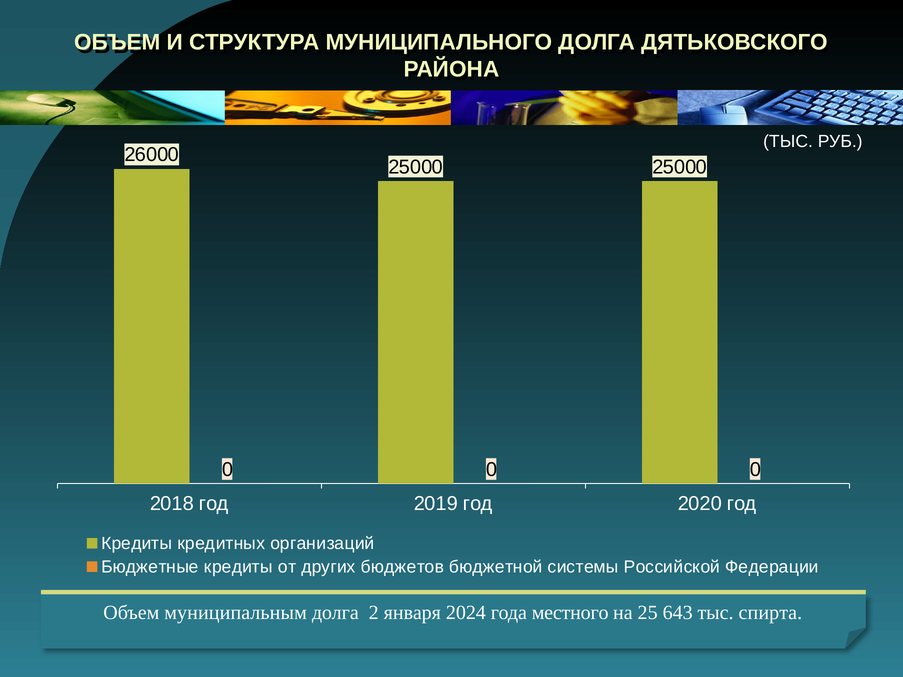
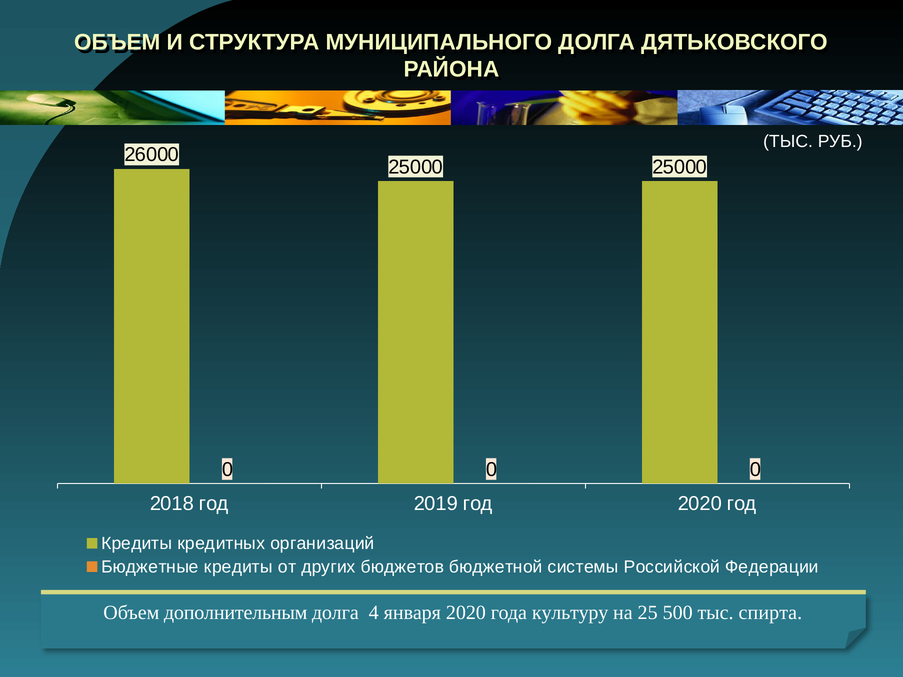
муниципальным: муниципальным -> дополнительным
2: 2 -> 4
января 2024: 2024 -> 2020
местного: местного -> культуру
643: 643 -> 500
